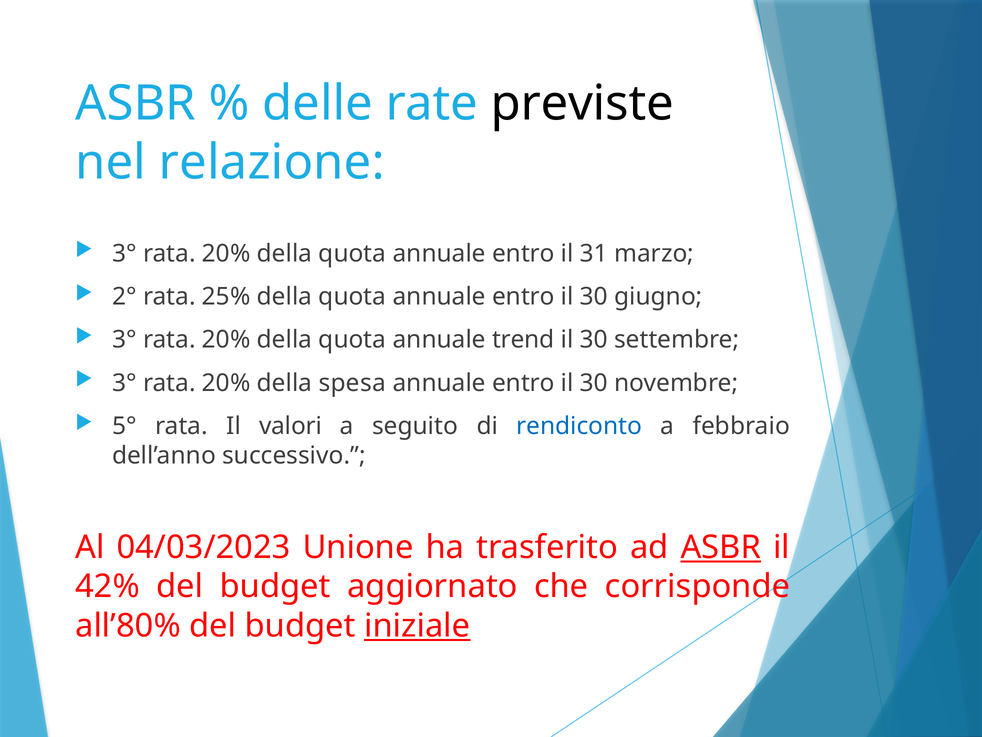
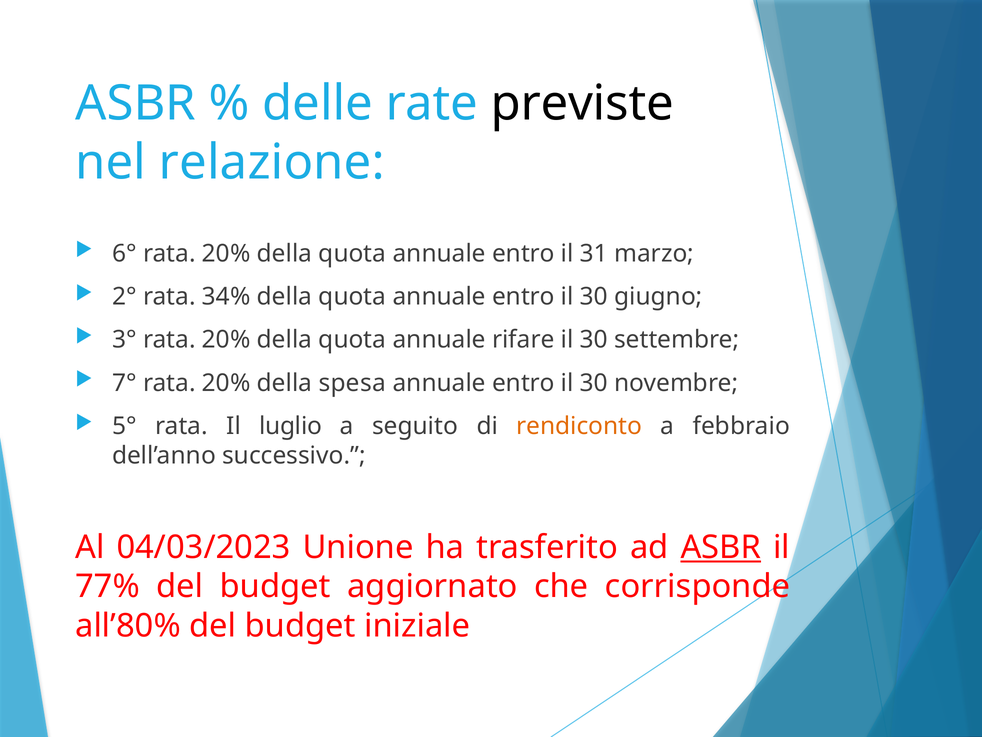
3° at (124, 253): 3° -> 6°
25%: 25% -> 34%
trend: trend -> rifare
3° at (124, 383): 3° -> 7°
valori: valori -> luglio
rendiconto colour: blue -> orange
42%: 42% -> 77%
iniziale underline: present -> none
